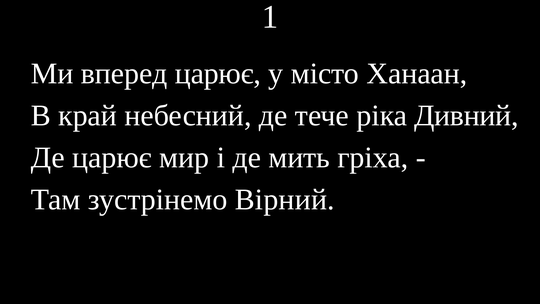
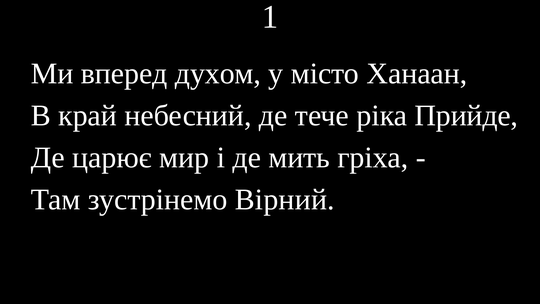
вперед царює: царює -> духом
Дивний: Дивний -> Прийде
